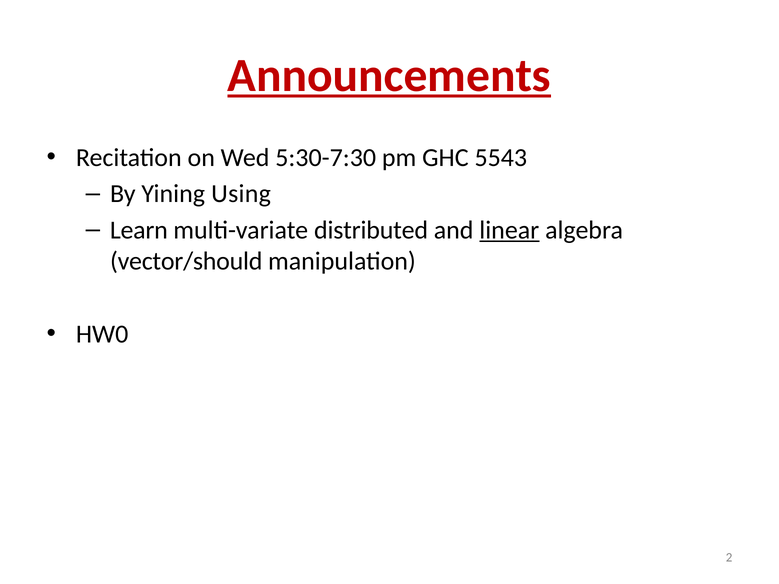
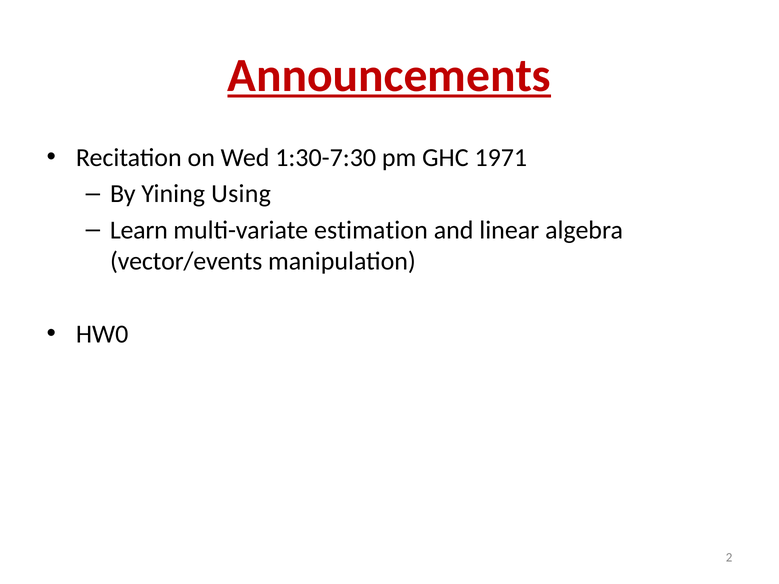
5:30-7:30: 5:30-7:30 -> 1:30-7:30
5543: 5543 -> 1971
distributed: distributed -> estimation
linear underline: present -> none
vector/should: vector/should -> vector/events
